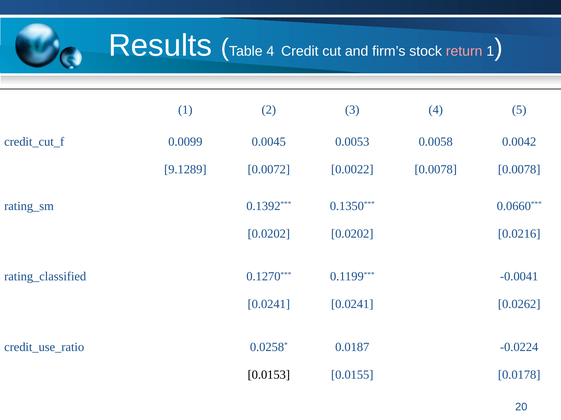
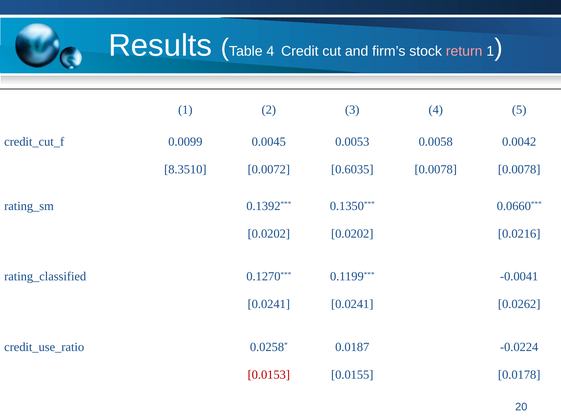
9.1289: 9.1289 -> 8.3510
0.0022: 0.0022 -> 0.6035
0.0153 colour: black -> red
